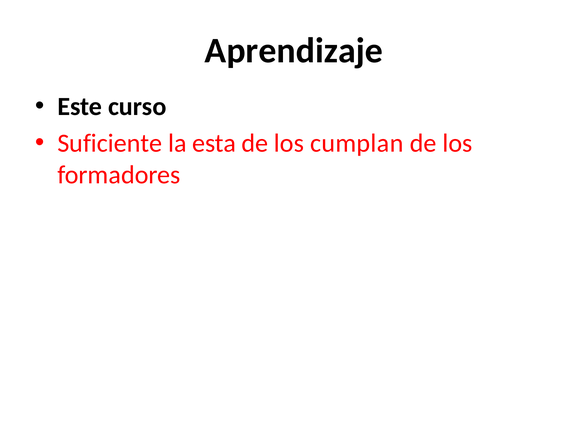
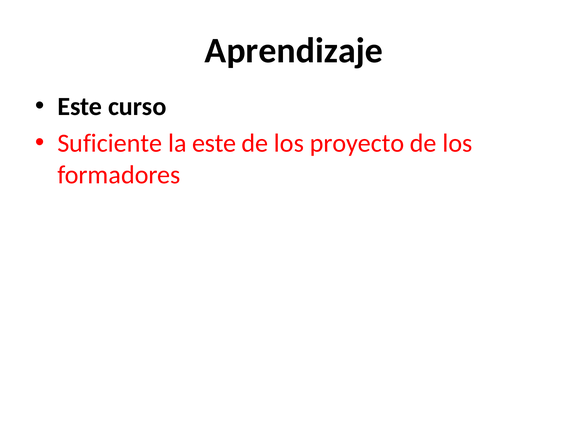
la esta: esta -> este
cumplan: cumplan -> proyecto
